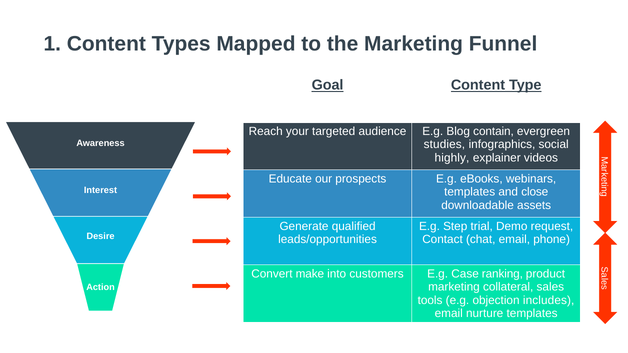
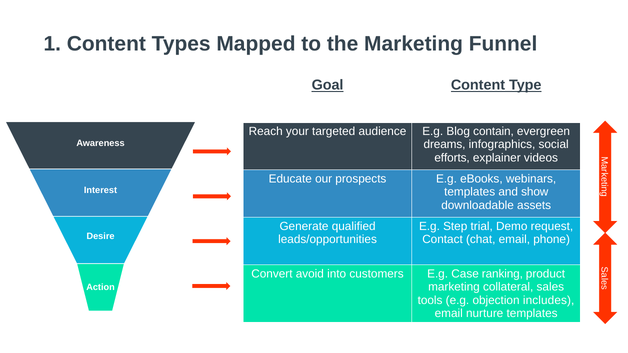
studies: studies -> dreams
highly: highly -> efforts
close: close -> show
make: make -> avoid
